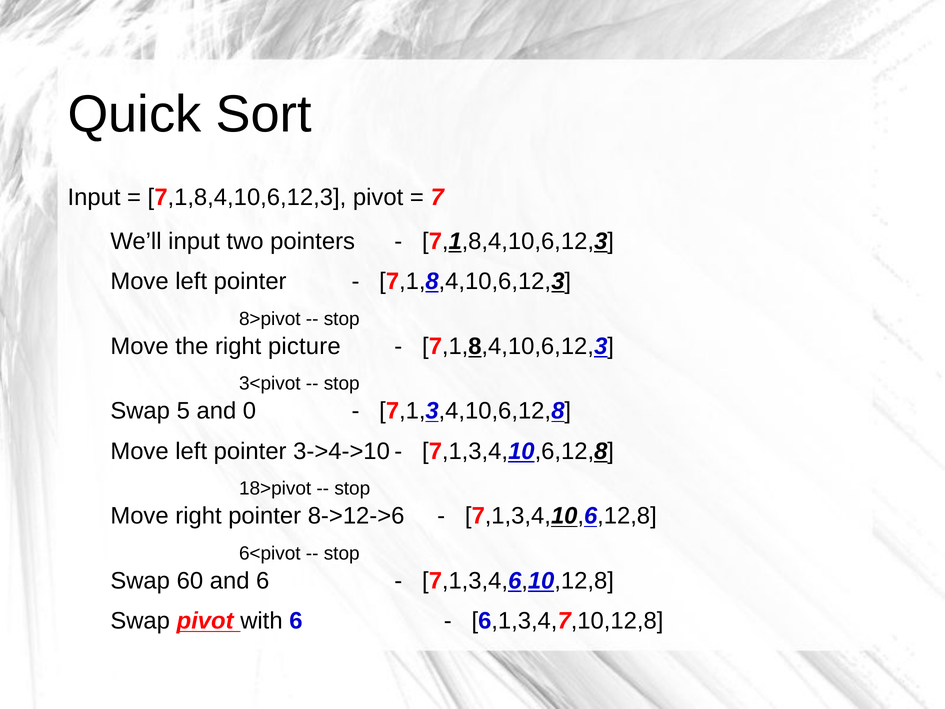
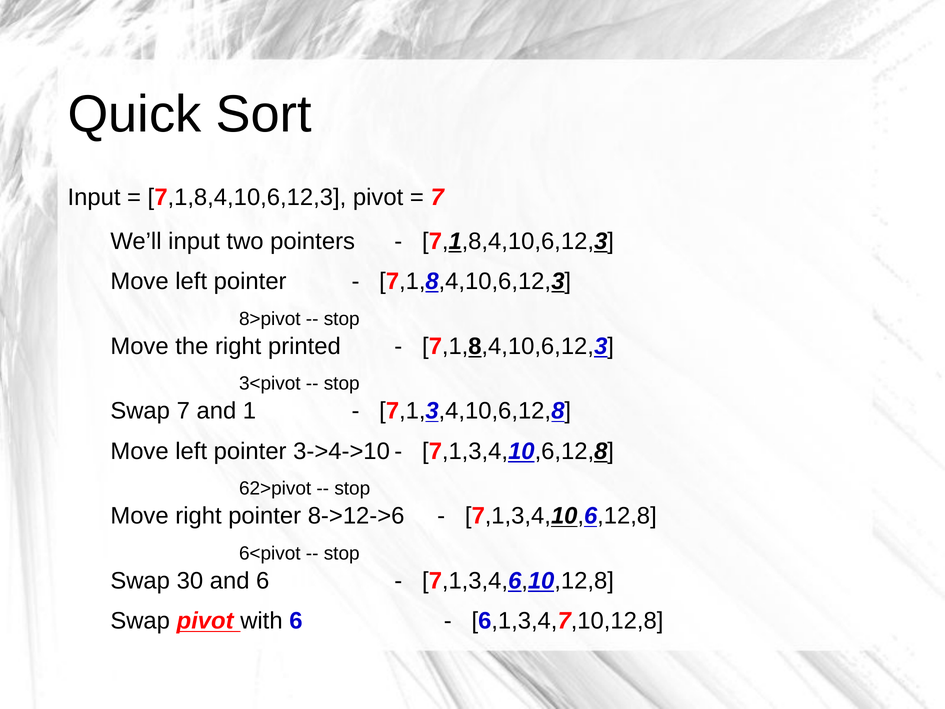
picture: picture -> printed
Swap 5: 5 -> 7
0: 0 -> 1
18>pivot: 18>pivot -> 62>pivot
60: 60 -> 30
